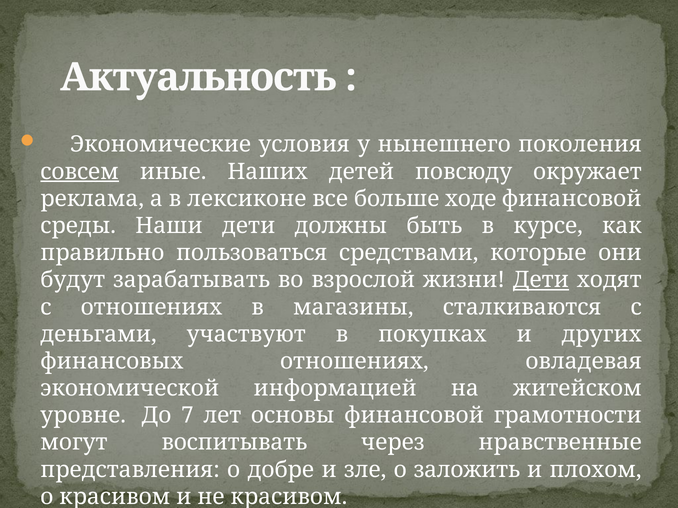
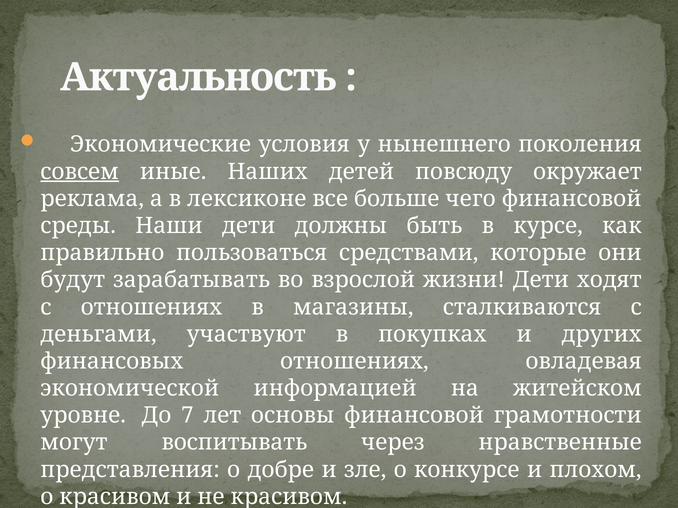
ходе: ходе -> чего
Дети at (541, 280) underline: present -> none
заложить: заложить -> конкурсе
